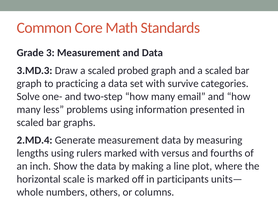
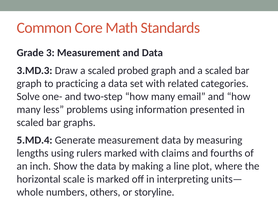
survive: survive -> related
2.MD.4: 2.MD.4 -> 5.MD.4
versus: versus -> claims
participants: participants -> interpreting
columns: columns -> storyline
